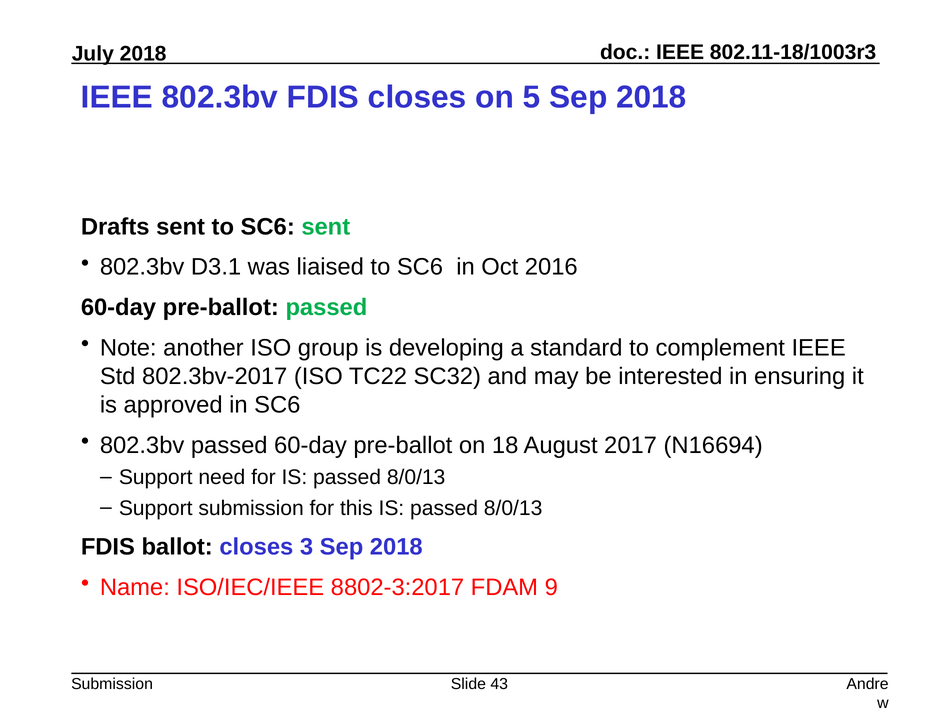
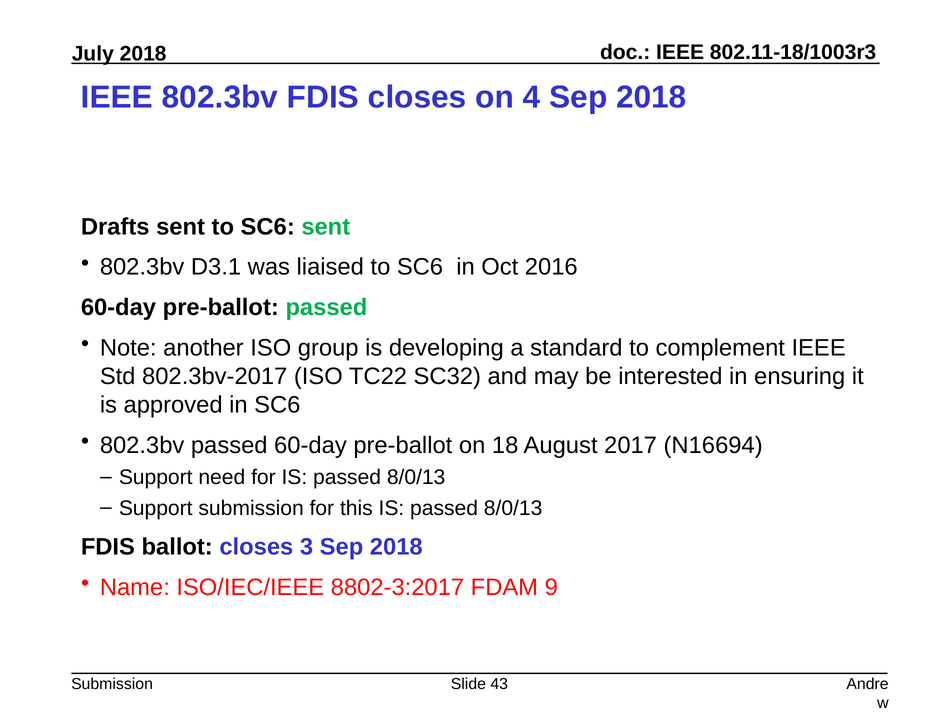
5: 5 -> 4
